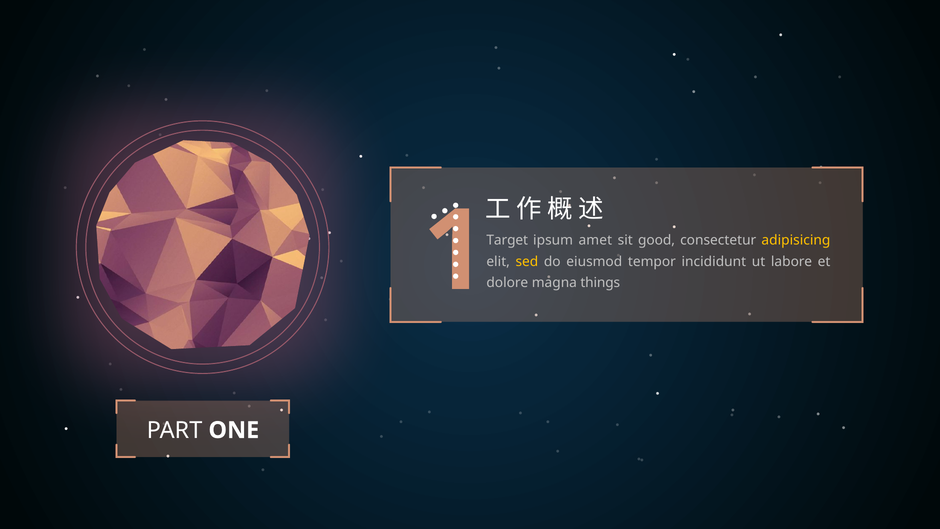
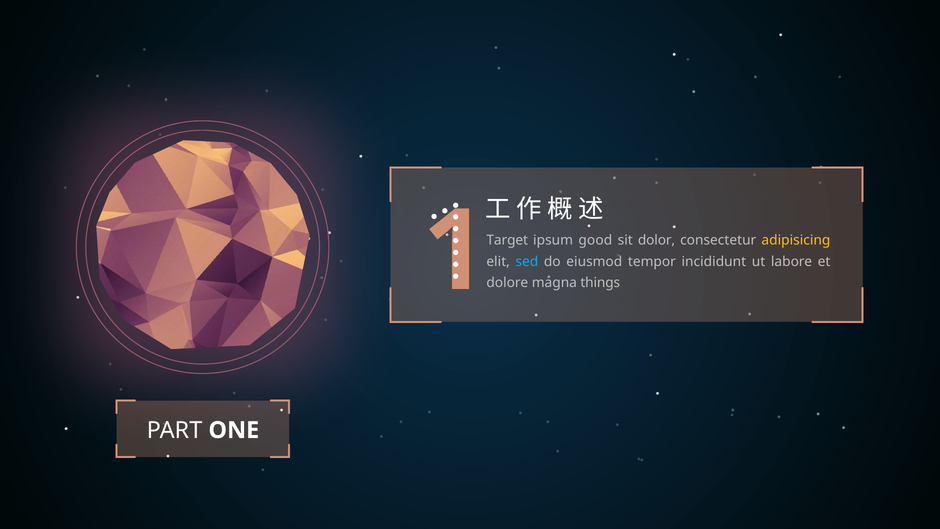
amet: amet -> good
good: good -> dolor
sed colour: yellow -> light blue
